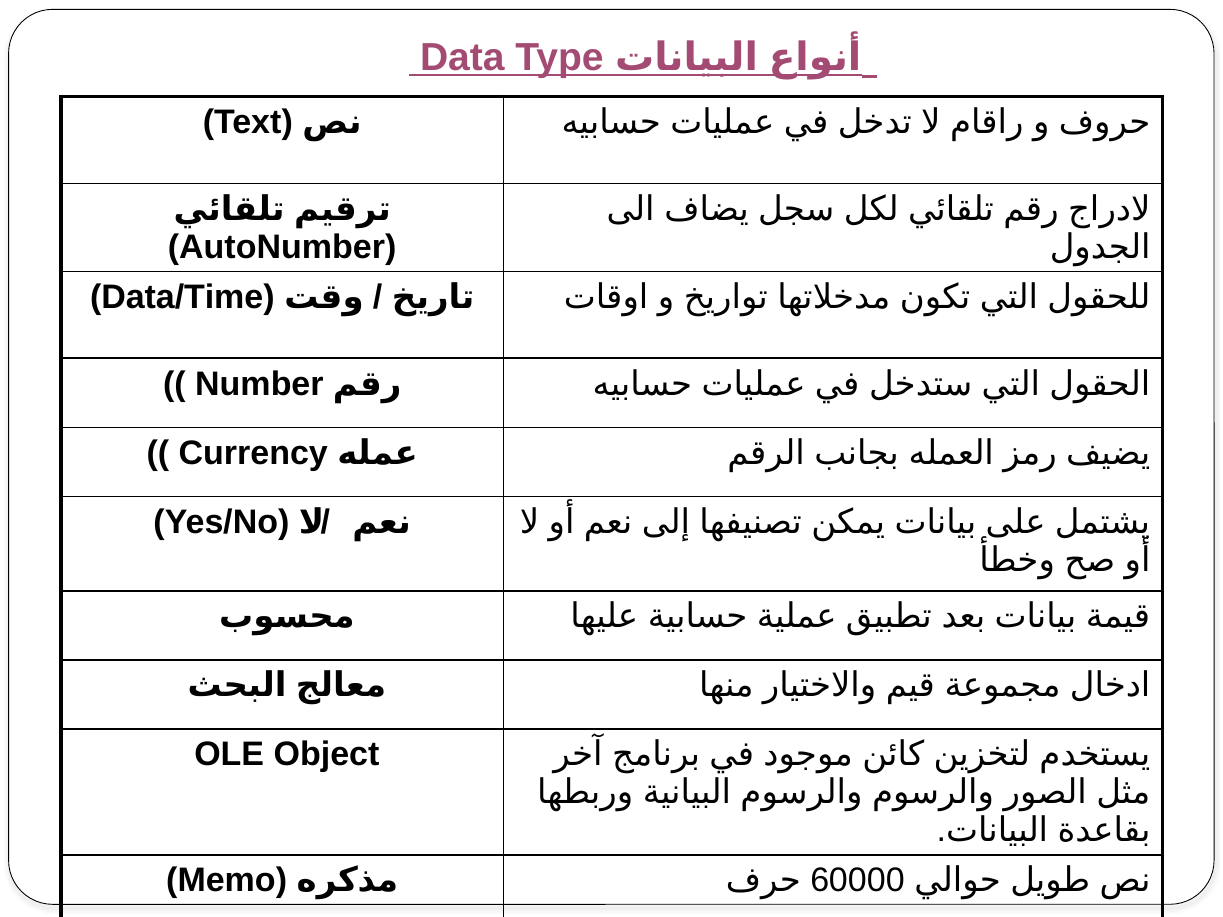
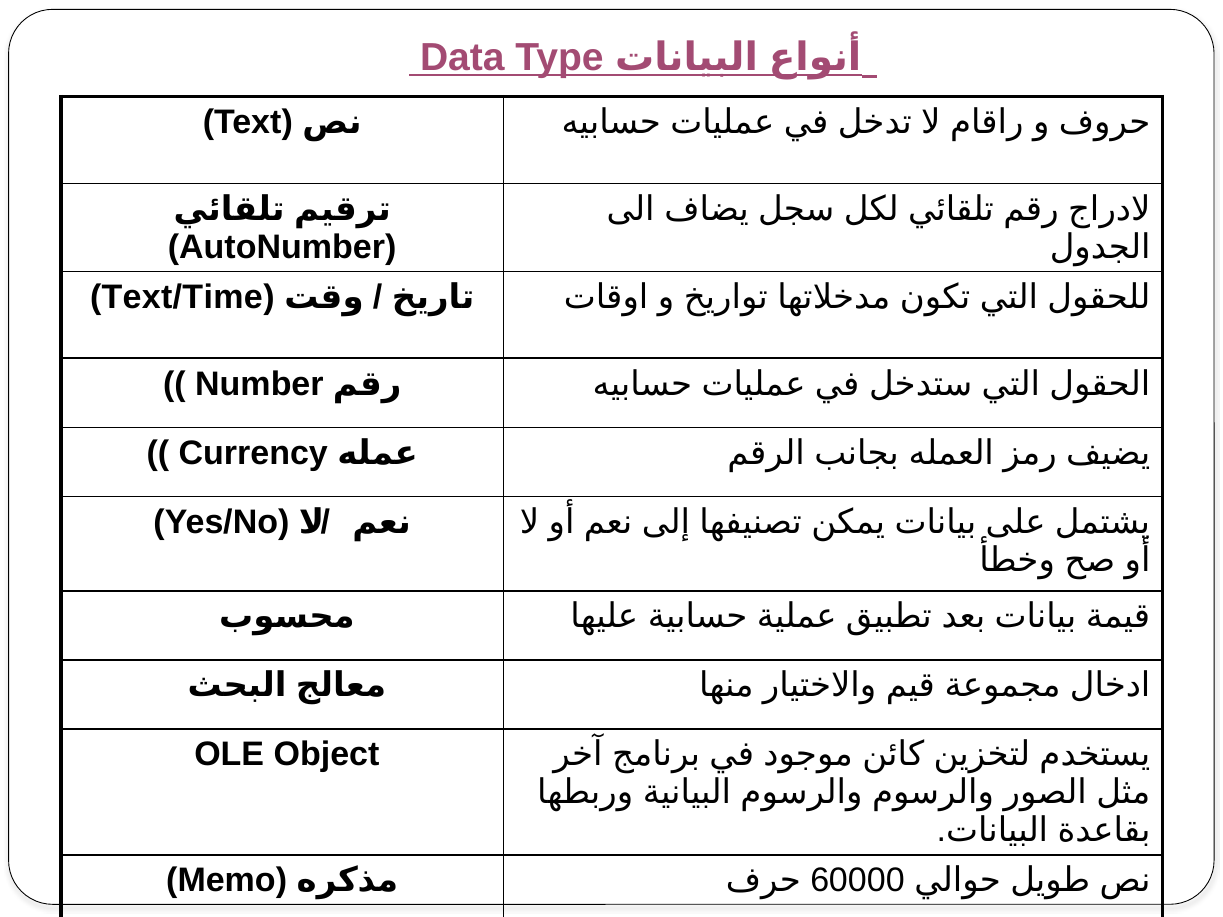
Data/Time: Data/Time -> Text/Time
